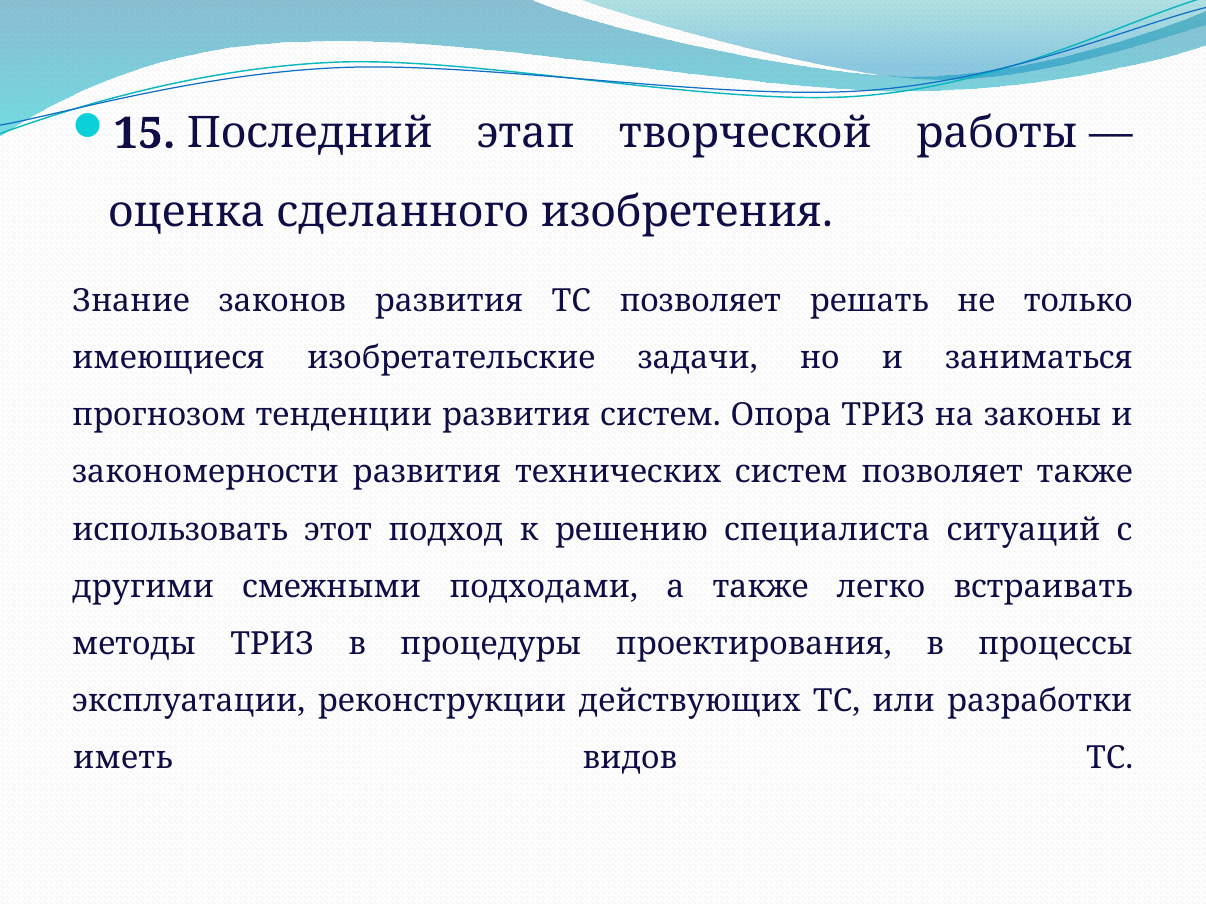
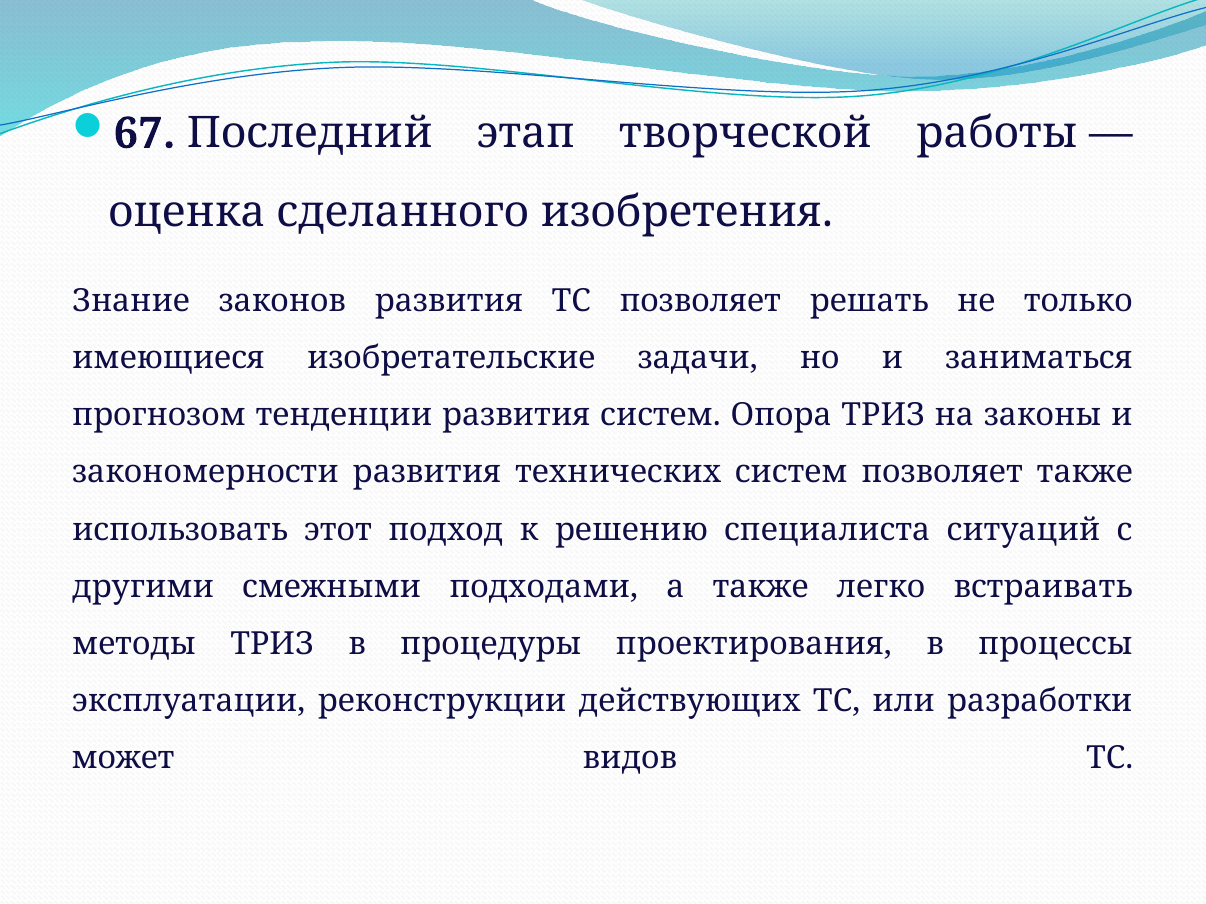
15: 15 -> 67
иметь: иметь -> может
